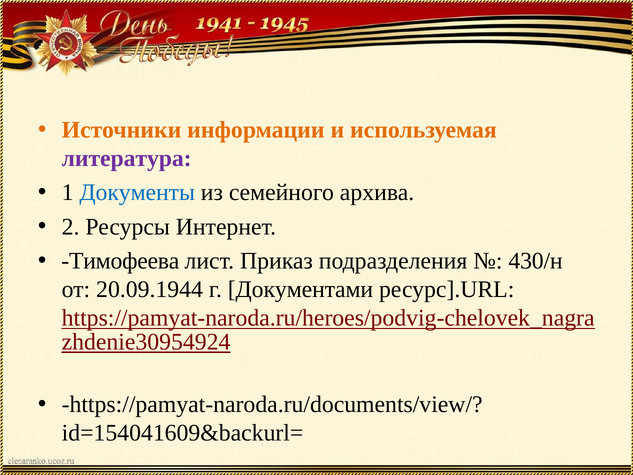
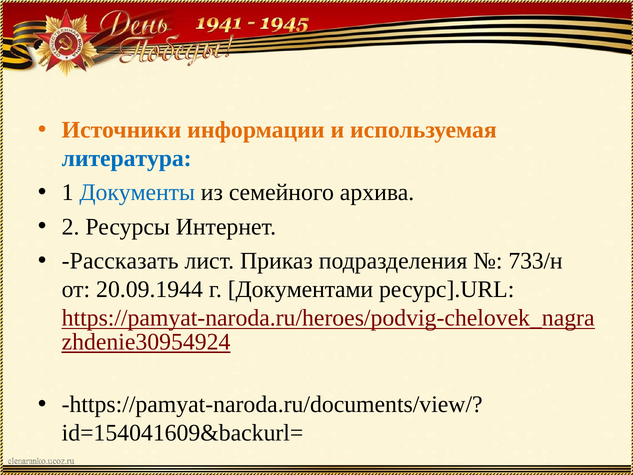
литература colour: purple -> blue
Тимофеева: Тимофеева -> Рассказать
430/н: 430/н -> 733/н
